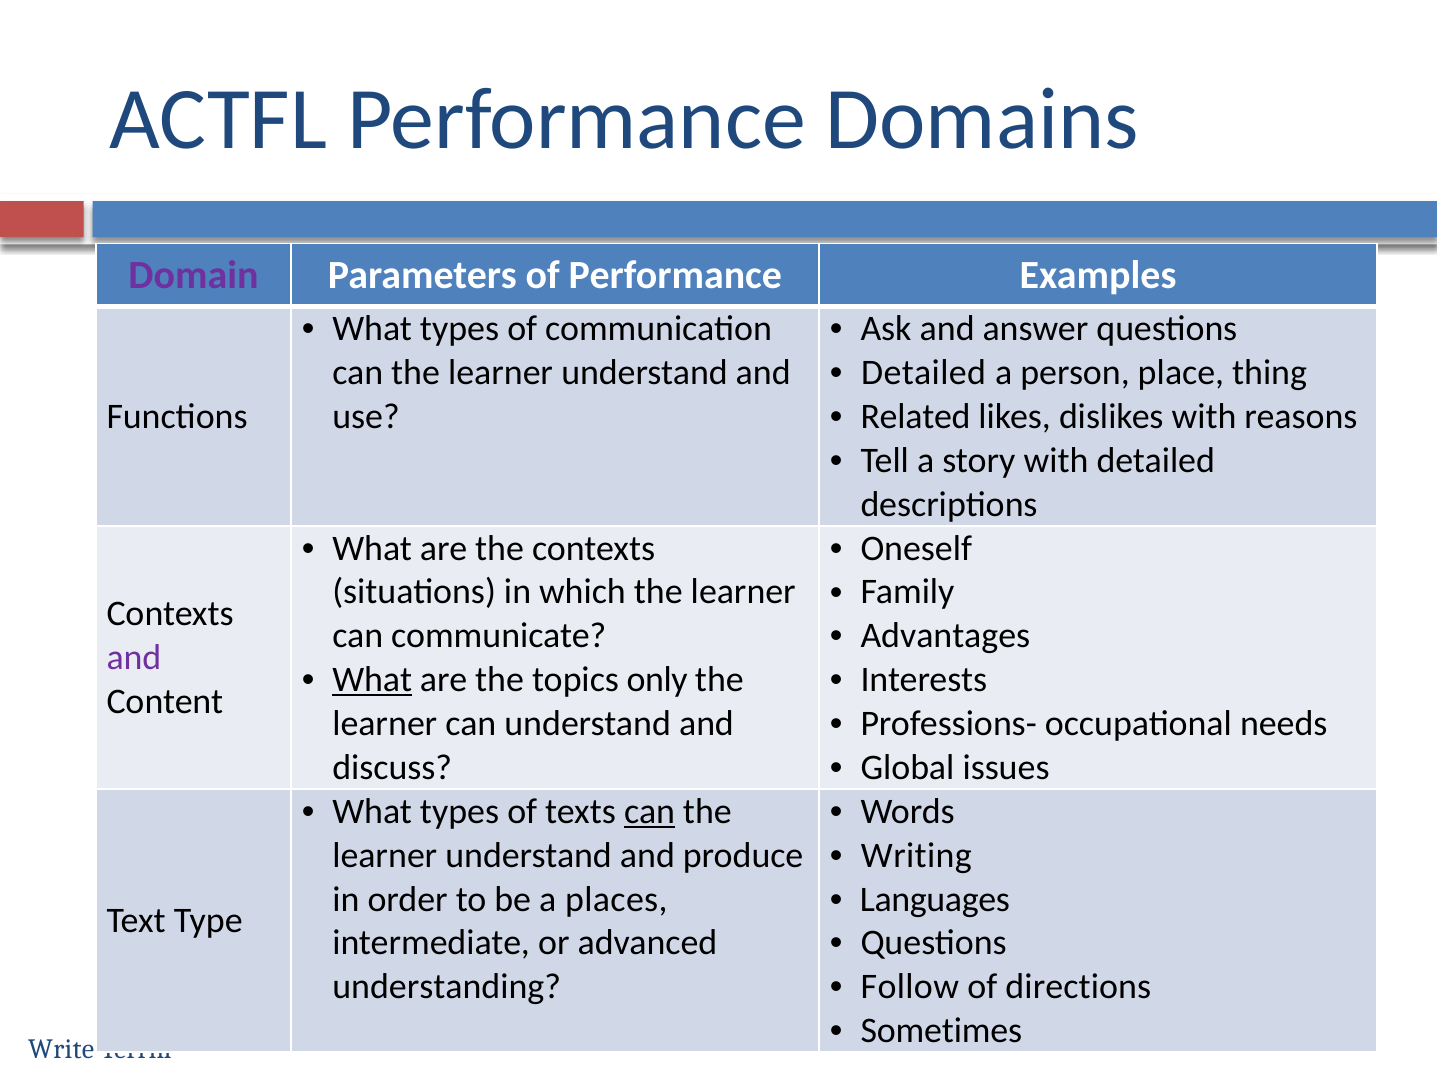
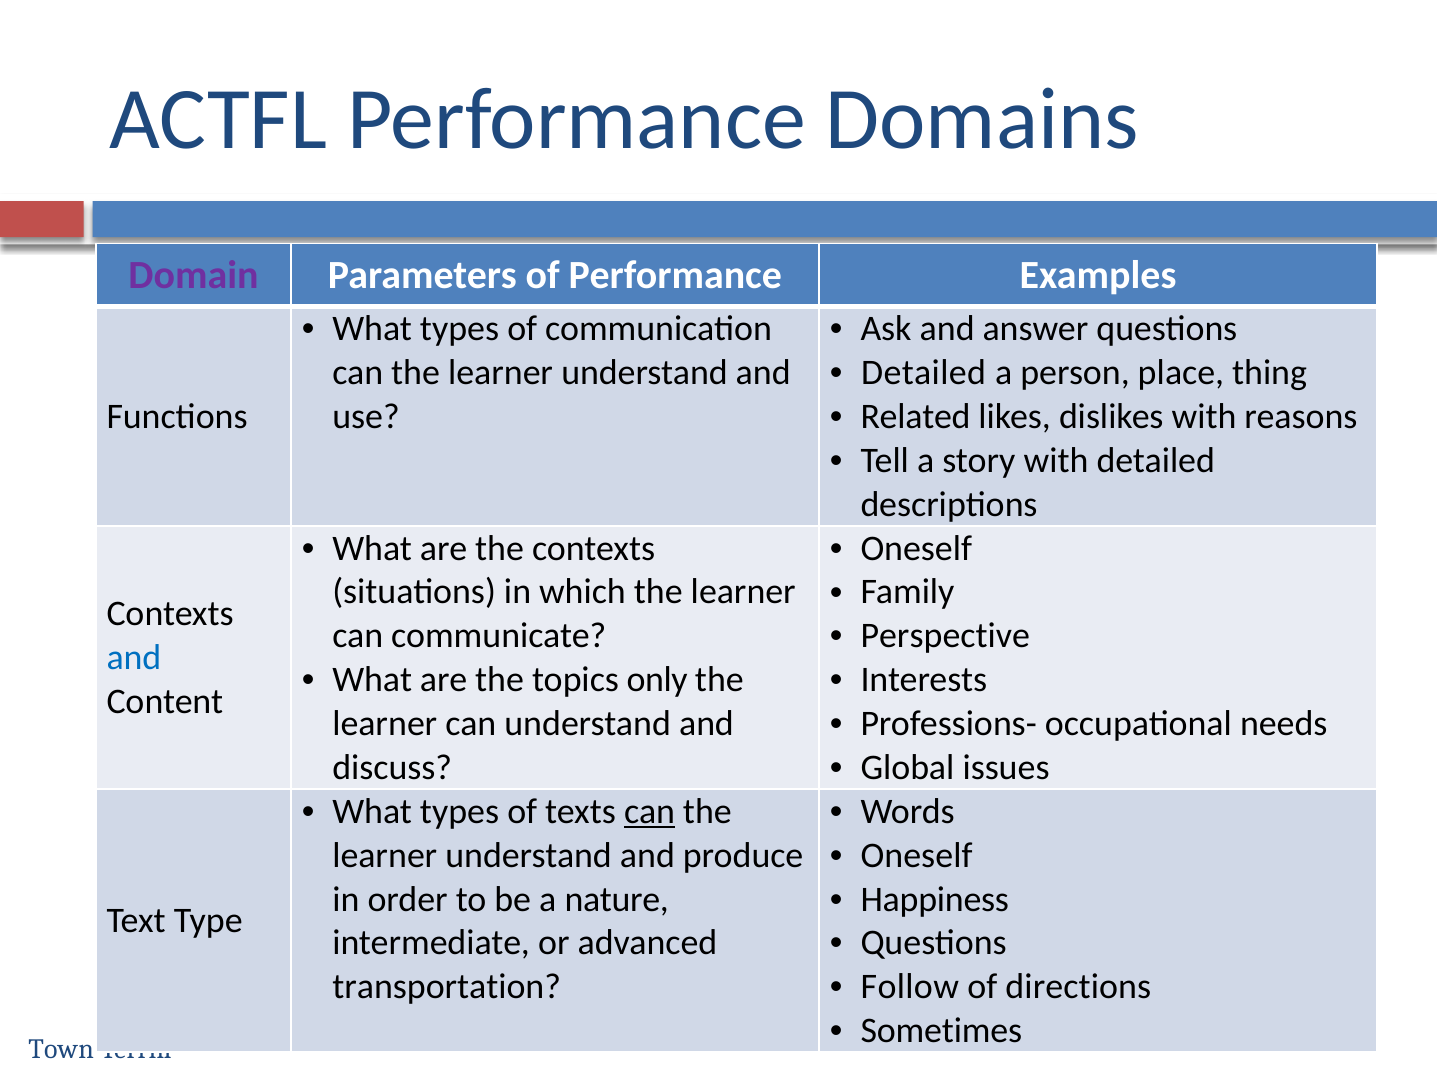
Advantages: Advantages -> Perspective
and at (134, 658) colour: purple -> blue
What at (372, 680) underline: present -> none
Writing at (916, 855): Writing -> Oneself
Languages: Languages -> Happiness
places: places -> nature
understanding: understanding -> transportation
Write: Write -> Town
